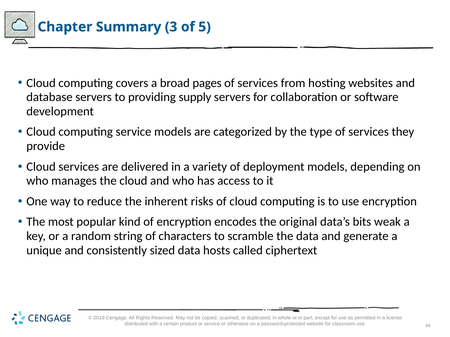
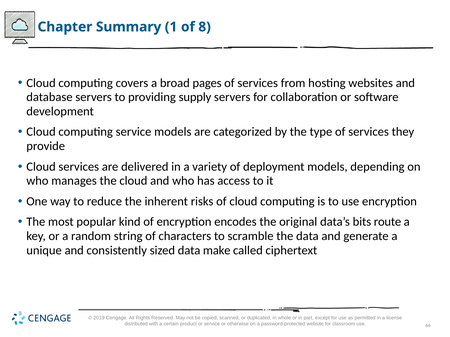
3: 3 -> 1
5: 5 -> 8
weak: weak -> route
hosts: hosts -> make
